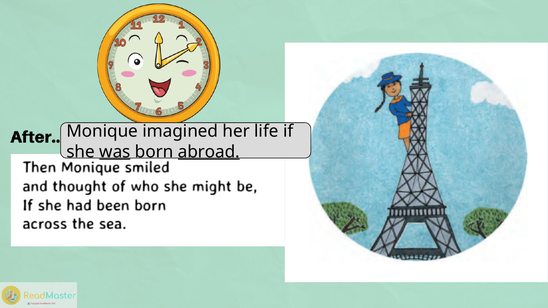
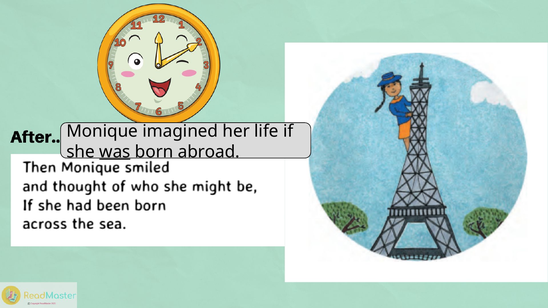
abroad underline: present -> none
